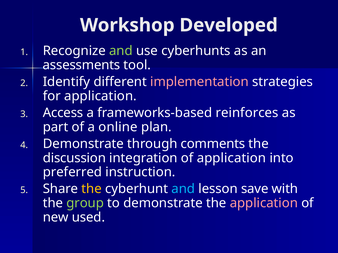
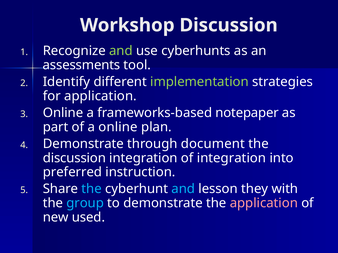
Workshop Developed: Developed -> Discussion
implementation colour: pink -> light green
Access at (63, 113): Access -> Online
reinforces: reinforces -> notepaper
comments: comments -> document
of application: application -> integration
the at (92, 189) colour: yellow -> light blue
save: save -> they
group colour: light green -> light blue
